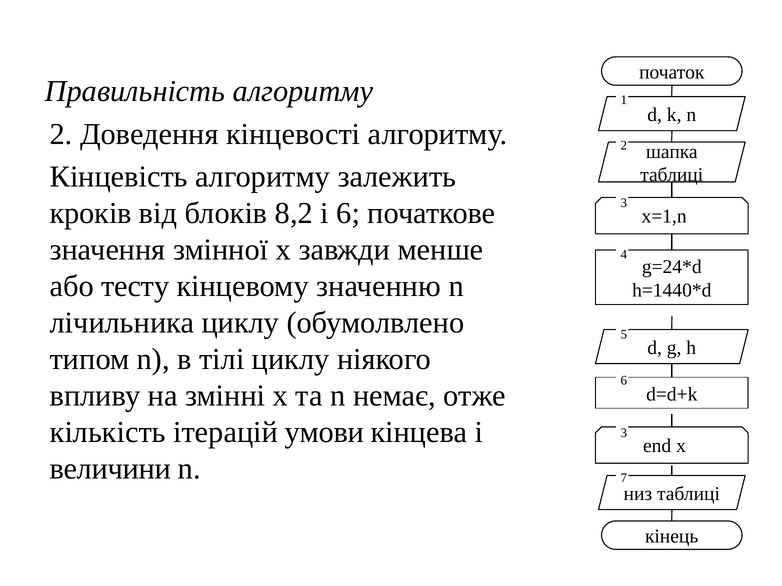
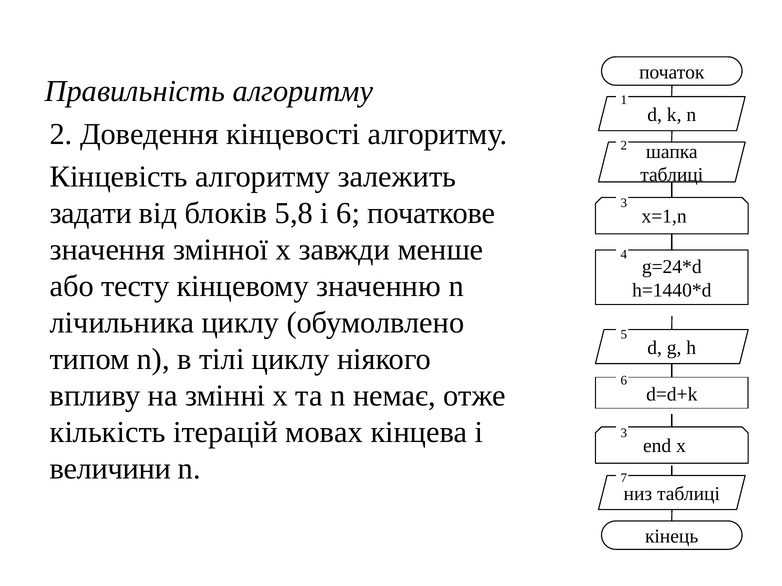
кроків: кроків -> задати
8,2: 8,2 -> 5,8
умови: умови -> мовах
